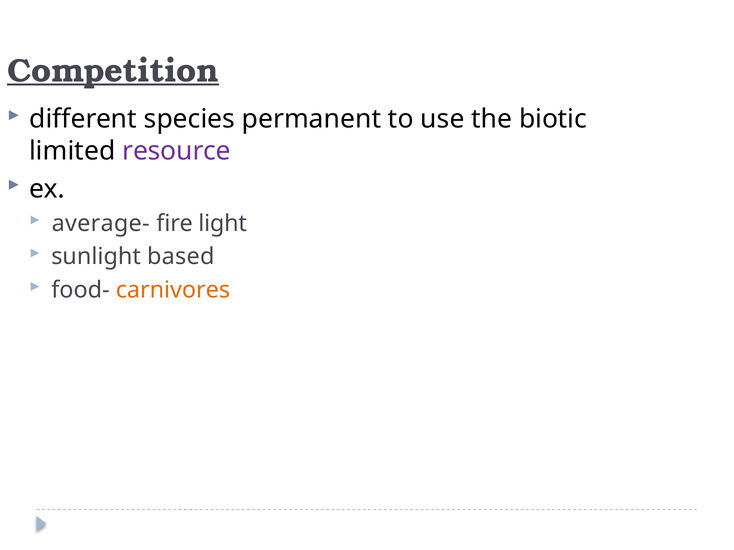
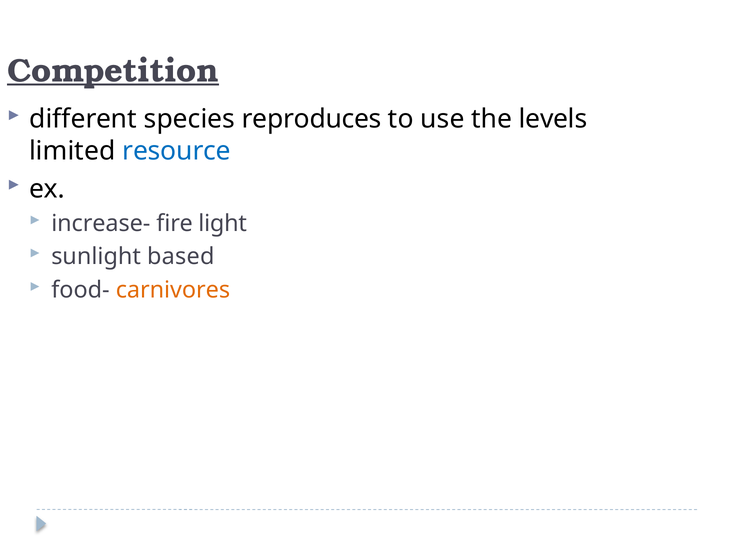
permanent: permanent -> reproduces
biotic: biotic -> levels
resource colour: purple -> blue
average-: average- -> increase-
